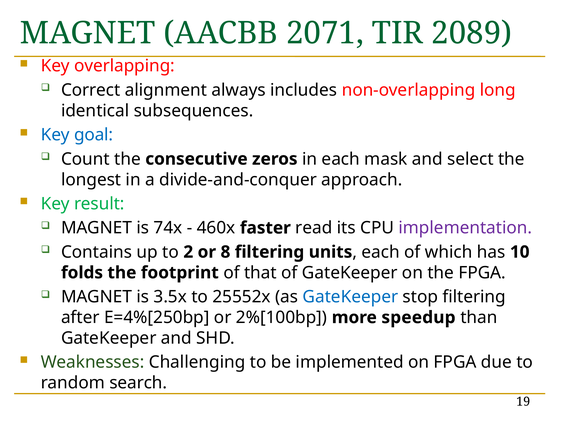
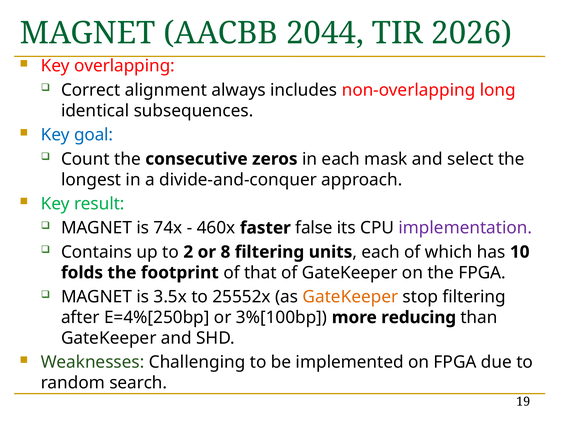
2071: 2071 -> 2044
2089: 2089 -> 2026
read: read -> false
GateKeeper at (350, 297) colour: blue -> orange
2%[100bp: 2%[100bp -> 3%[100bp
speedup: speedup -> reducing
